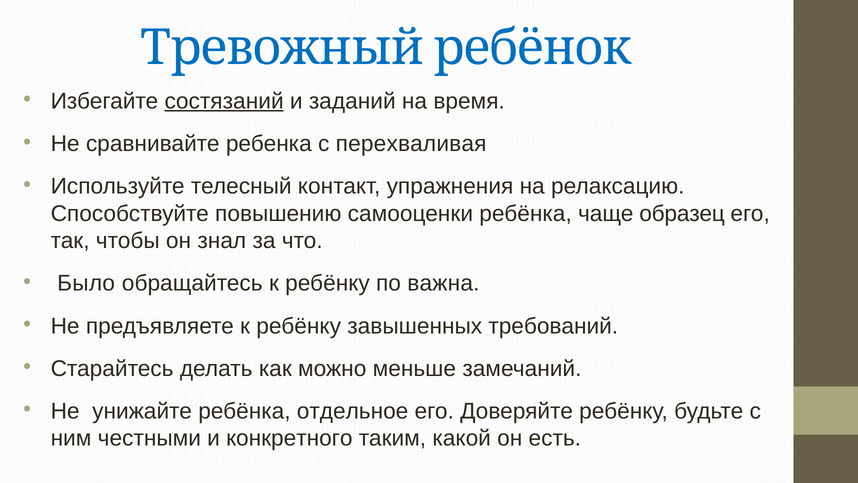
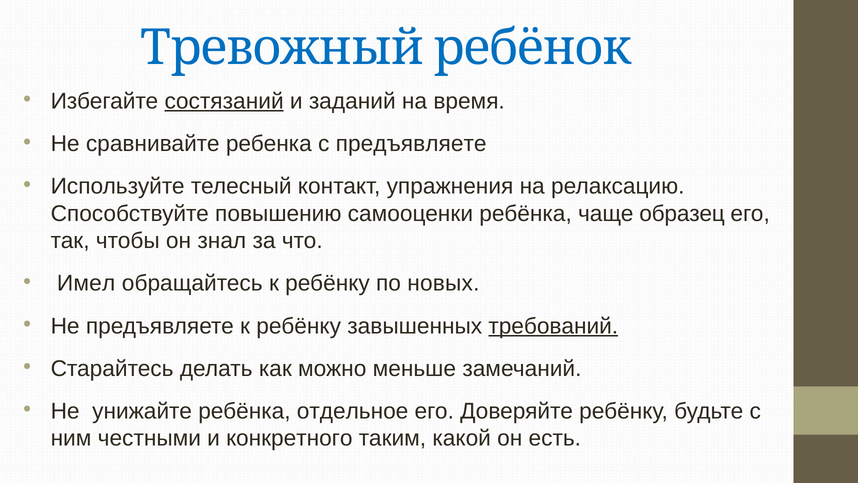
с перехваливая: перехваливая -> предъявляете
Было: Было -> Имел
важна: важна -> новых
требований underline: none -> present
